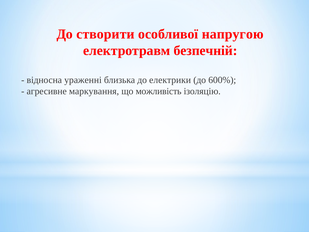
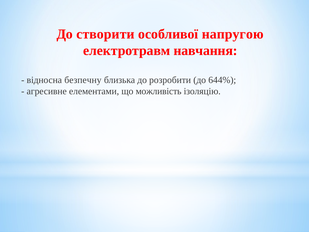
безпечній: безпечній -> навчання
ураженні: ураженні -> безпечну
електрики: електрики -> розробити
600%: 600% -> 644%
маркування: маркування -> елементами
